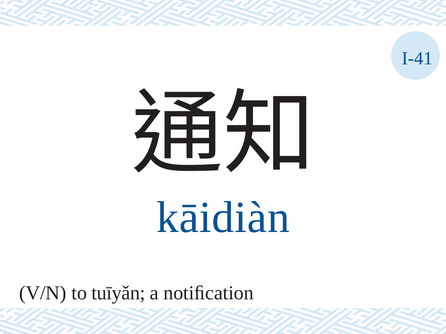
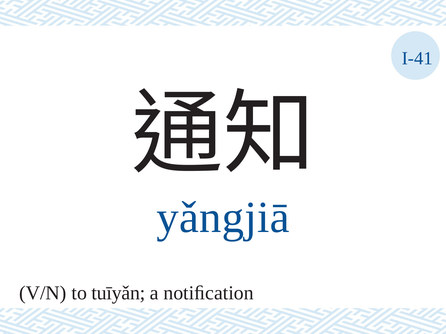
kāidiàn: kāidiàn -> yǎngjiā
